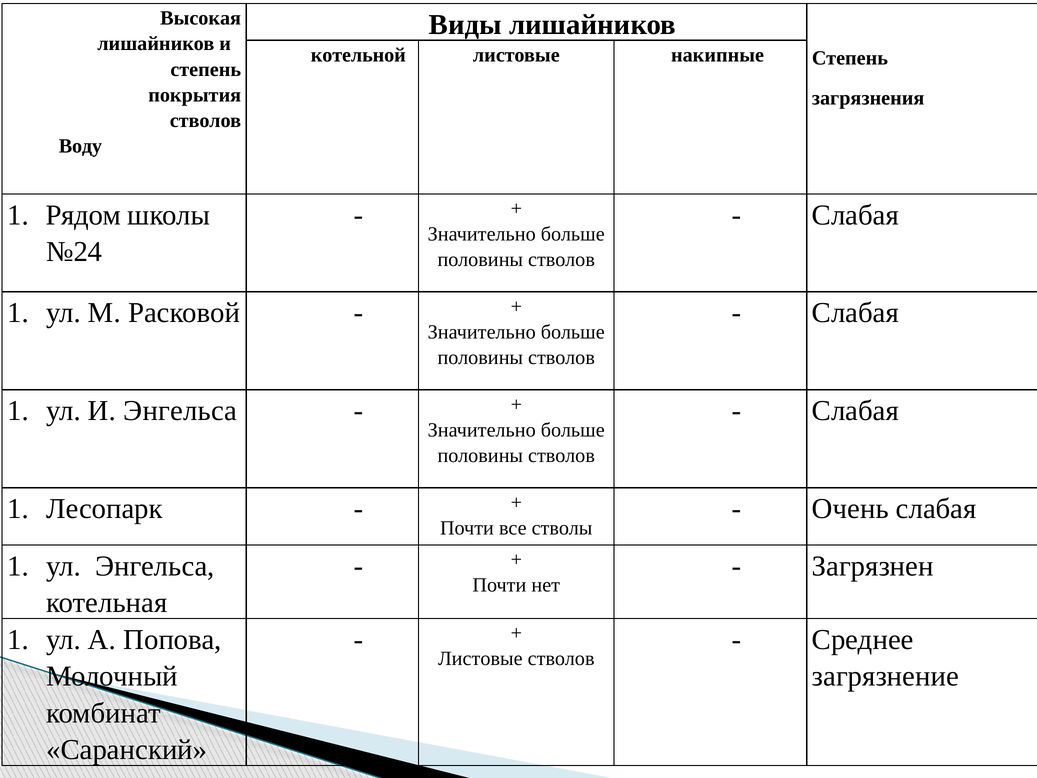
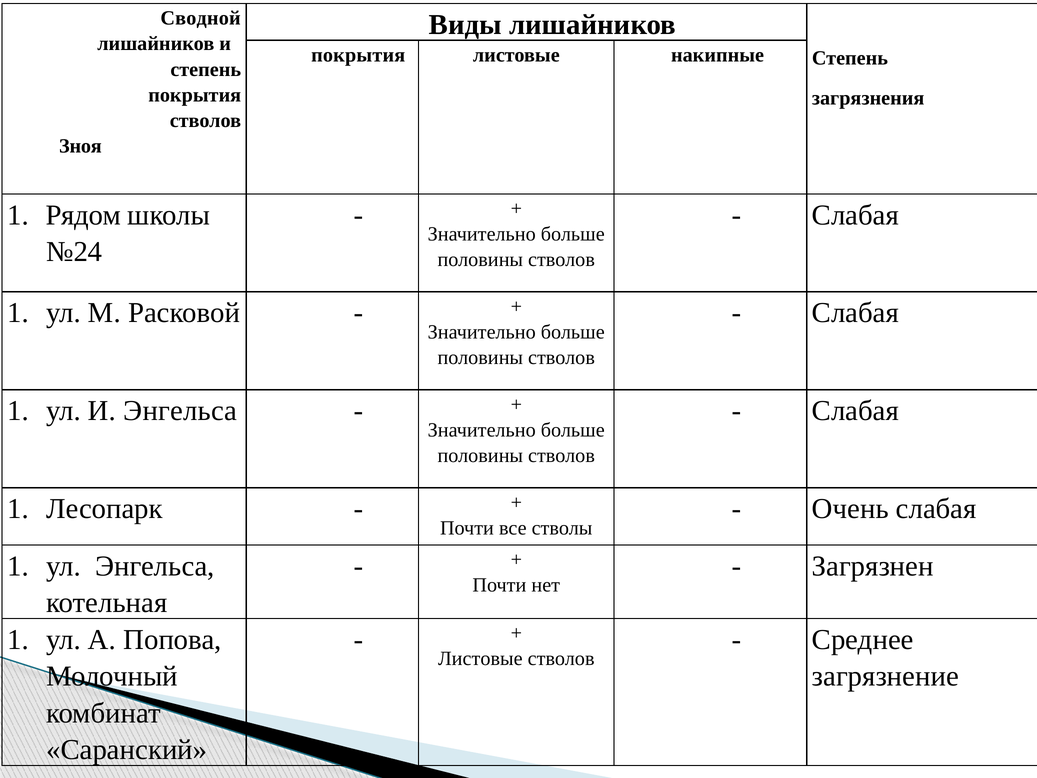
Высокая: Высокая -> Сводной
котельной at (358, 55): котельной -> покрытия
Воду: Воду -> Зноя
